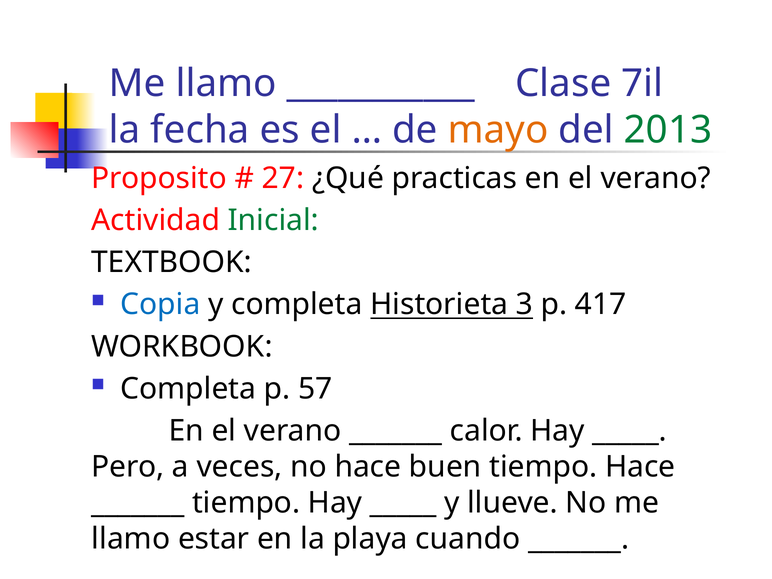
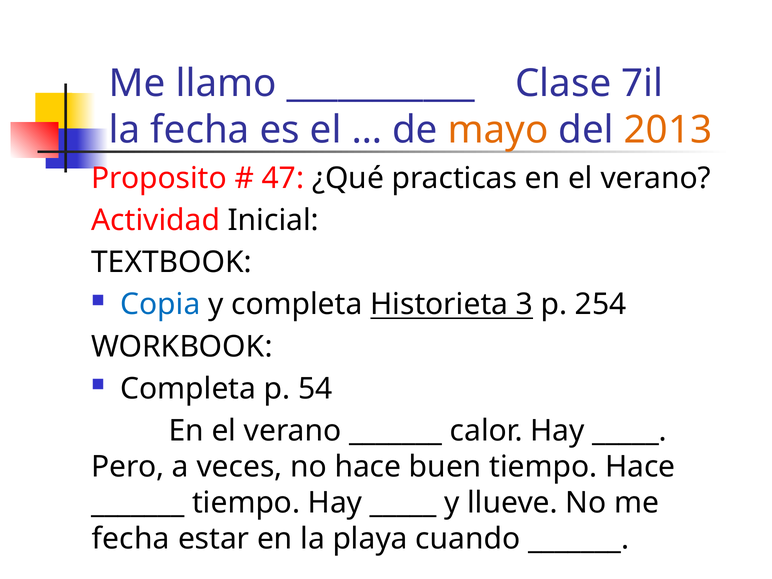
2013 colour: green -> orange
27: 27 -> 47
Inicial colour: green -> black
417: 417 -> 254
57: 57 -> 54
llamo at (131, 539): llamo -> fecha
